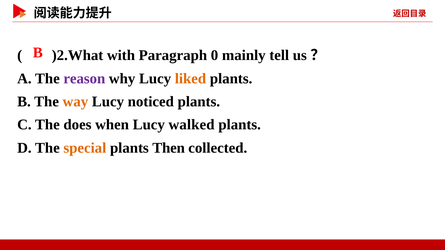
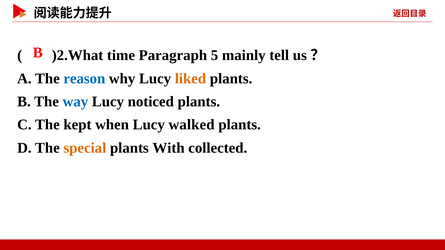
with: with -> time
0: 0 -> 5
reason colour: purple -> blue
way colour: orange -> blue
does: does -> kept
Then: Then -> With
